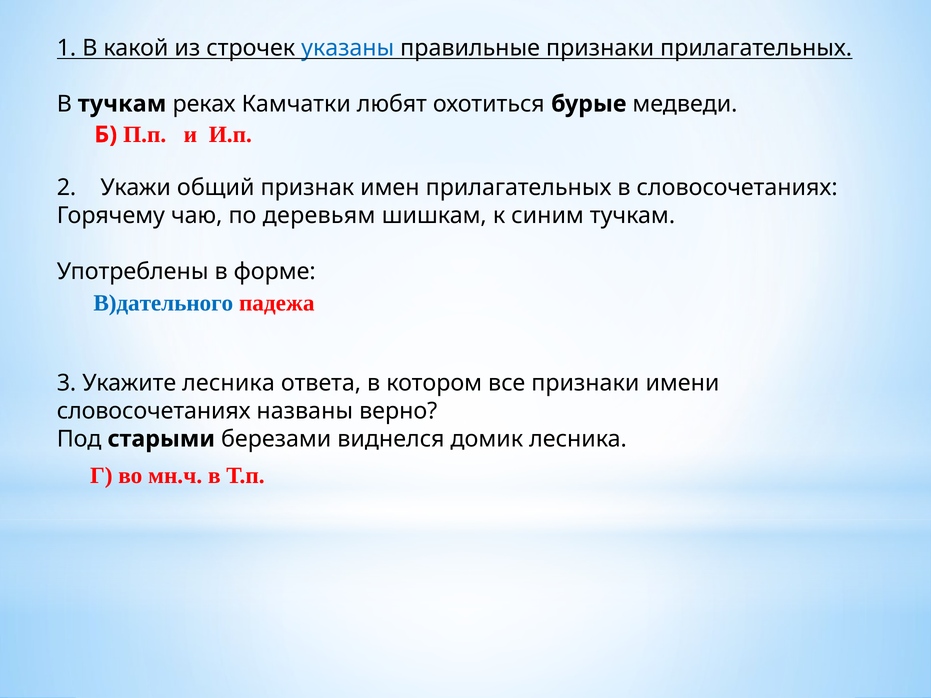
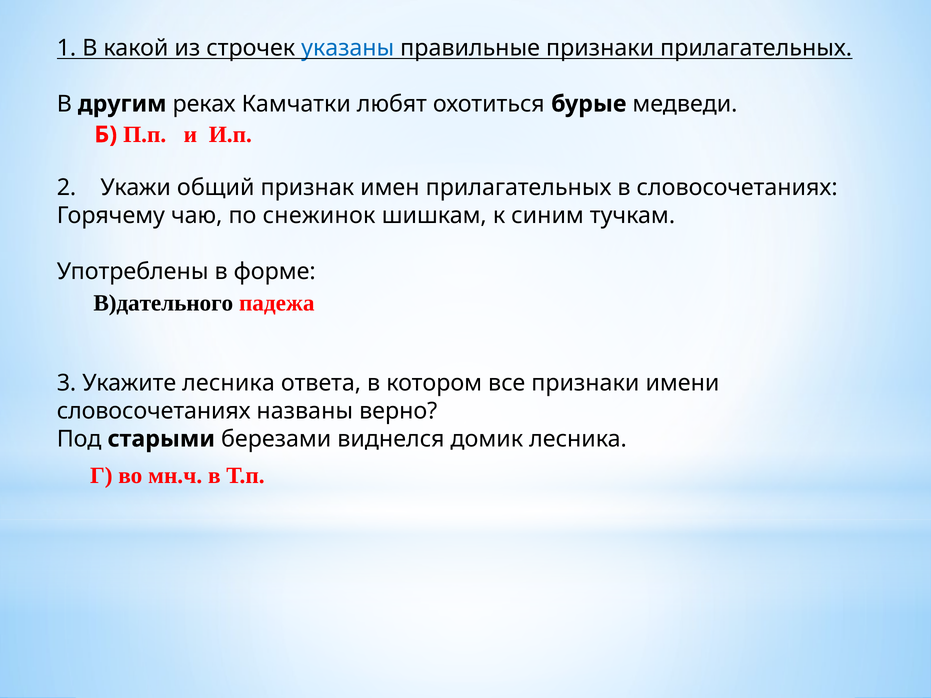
В тучкам: тучкам -> другим
деревьям: деревьям -> снежинок
В)дательного colour: blue -> black
